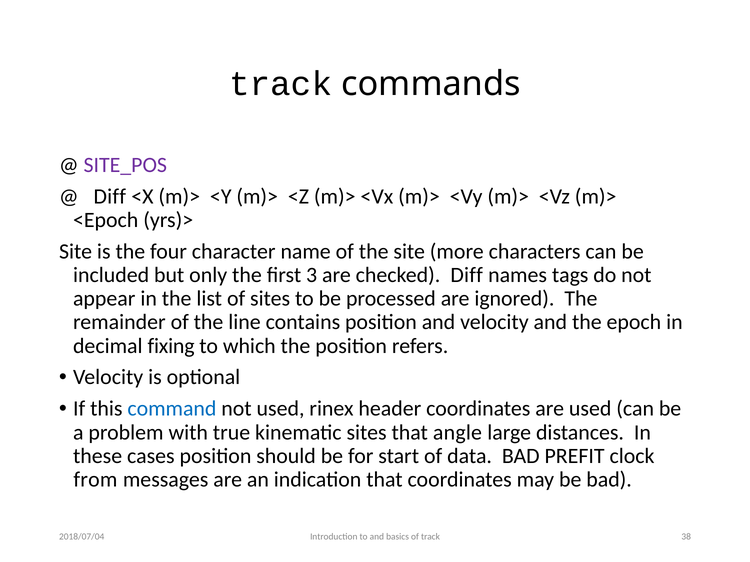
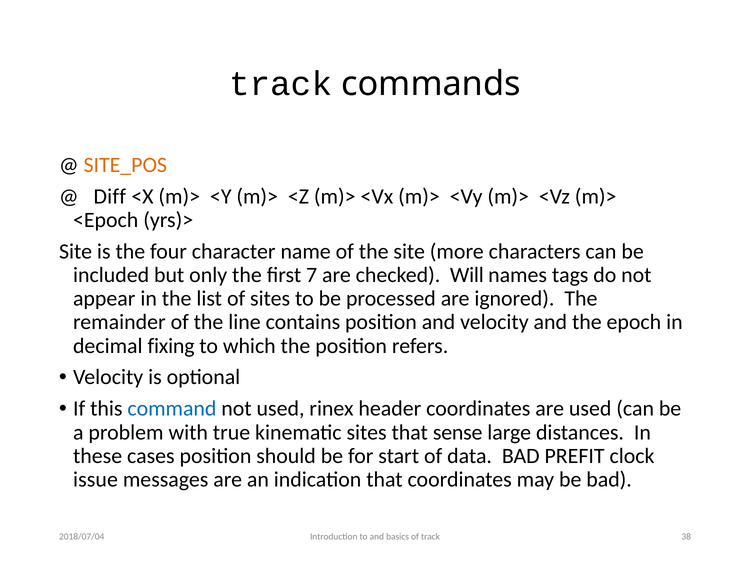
SITE_POS colour: purple -> orange
3: 3 -> 7
checked Diff: Diff -> Will
angle: angle -> sense
from: from -> issue
